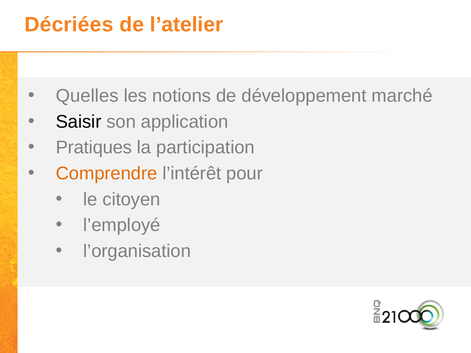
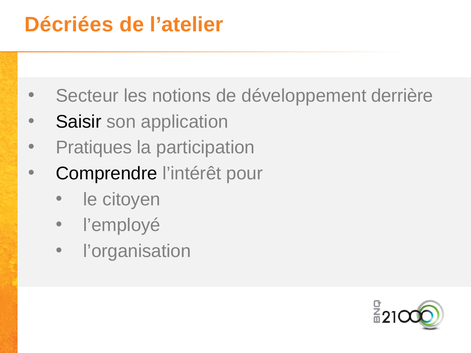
Quelles: Quelles -> Secteur
marché: marché -> derrière
Comprendre colour: orange -> black
